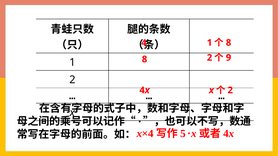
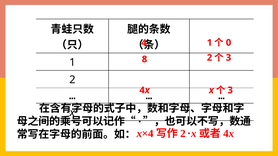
8 at (229, 43): 8 -> 0
9 at (229, 58): 9 -> 3
2 at (230, 90): 2 -> 3
5 at (183, 134): 5 -> 2
